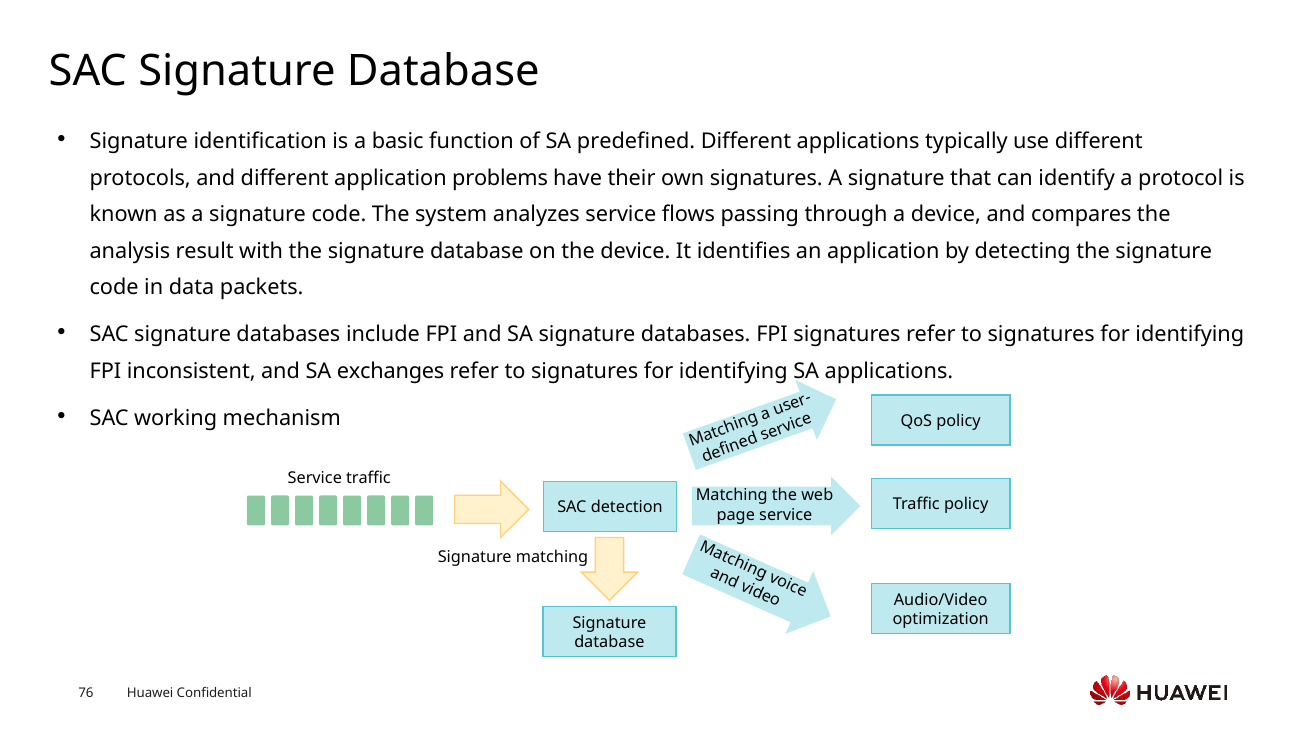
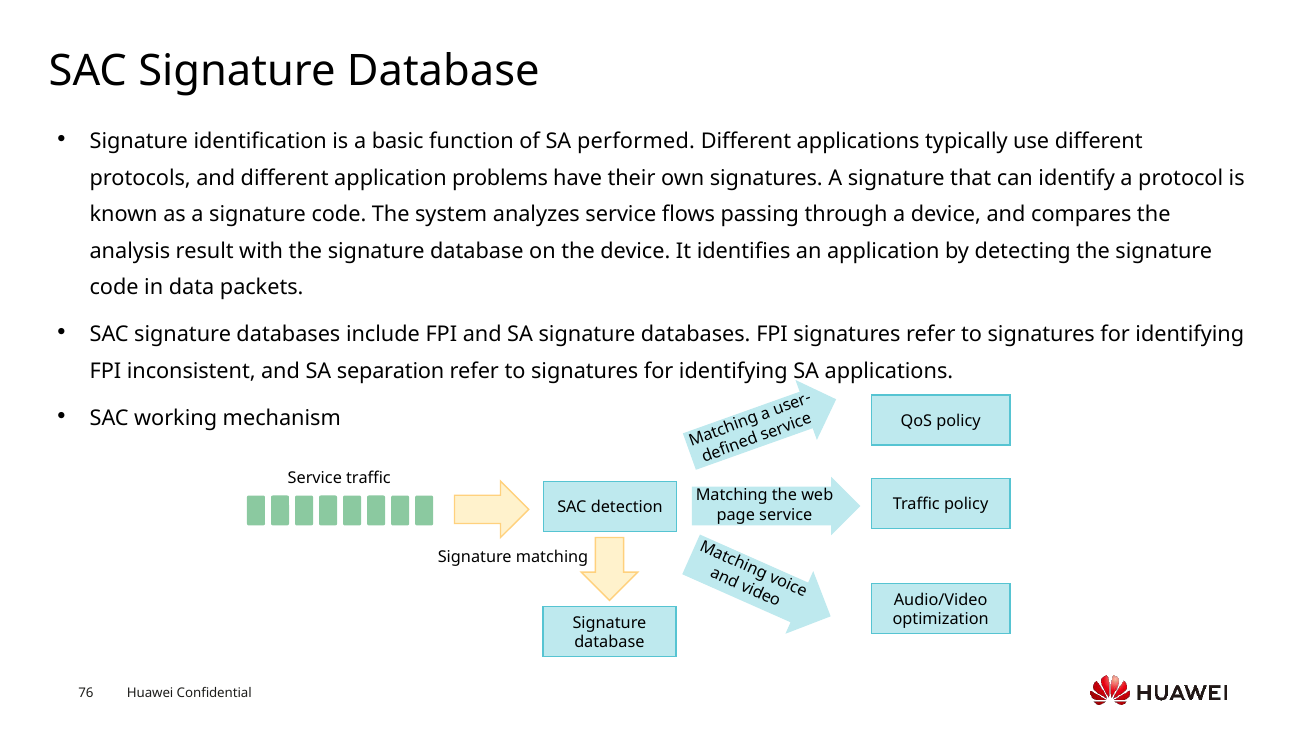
predefined: predefined -> performed
exchanges: exchanges -> separation
